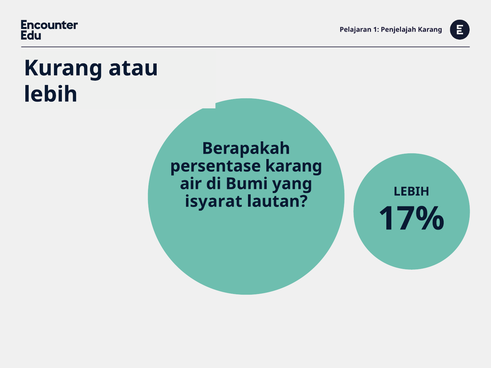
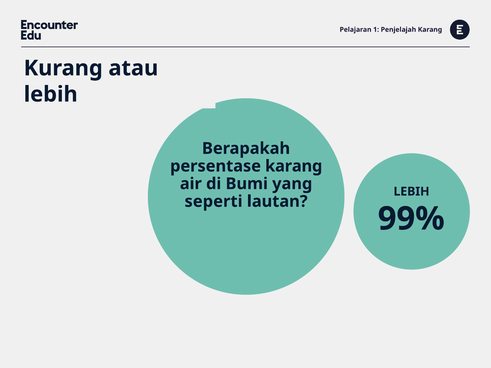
isyarat: isyarat -> seperti
17%: 17% -> 99%
